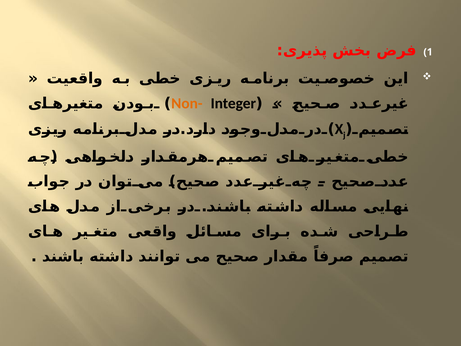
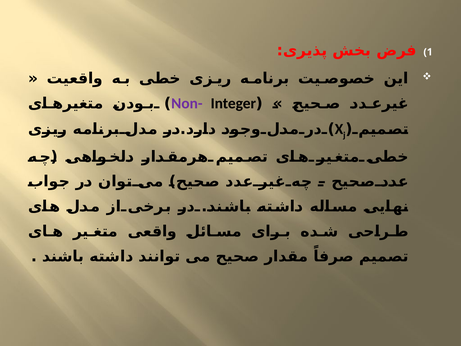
Non- colour: orange -> purple
